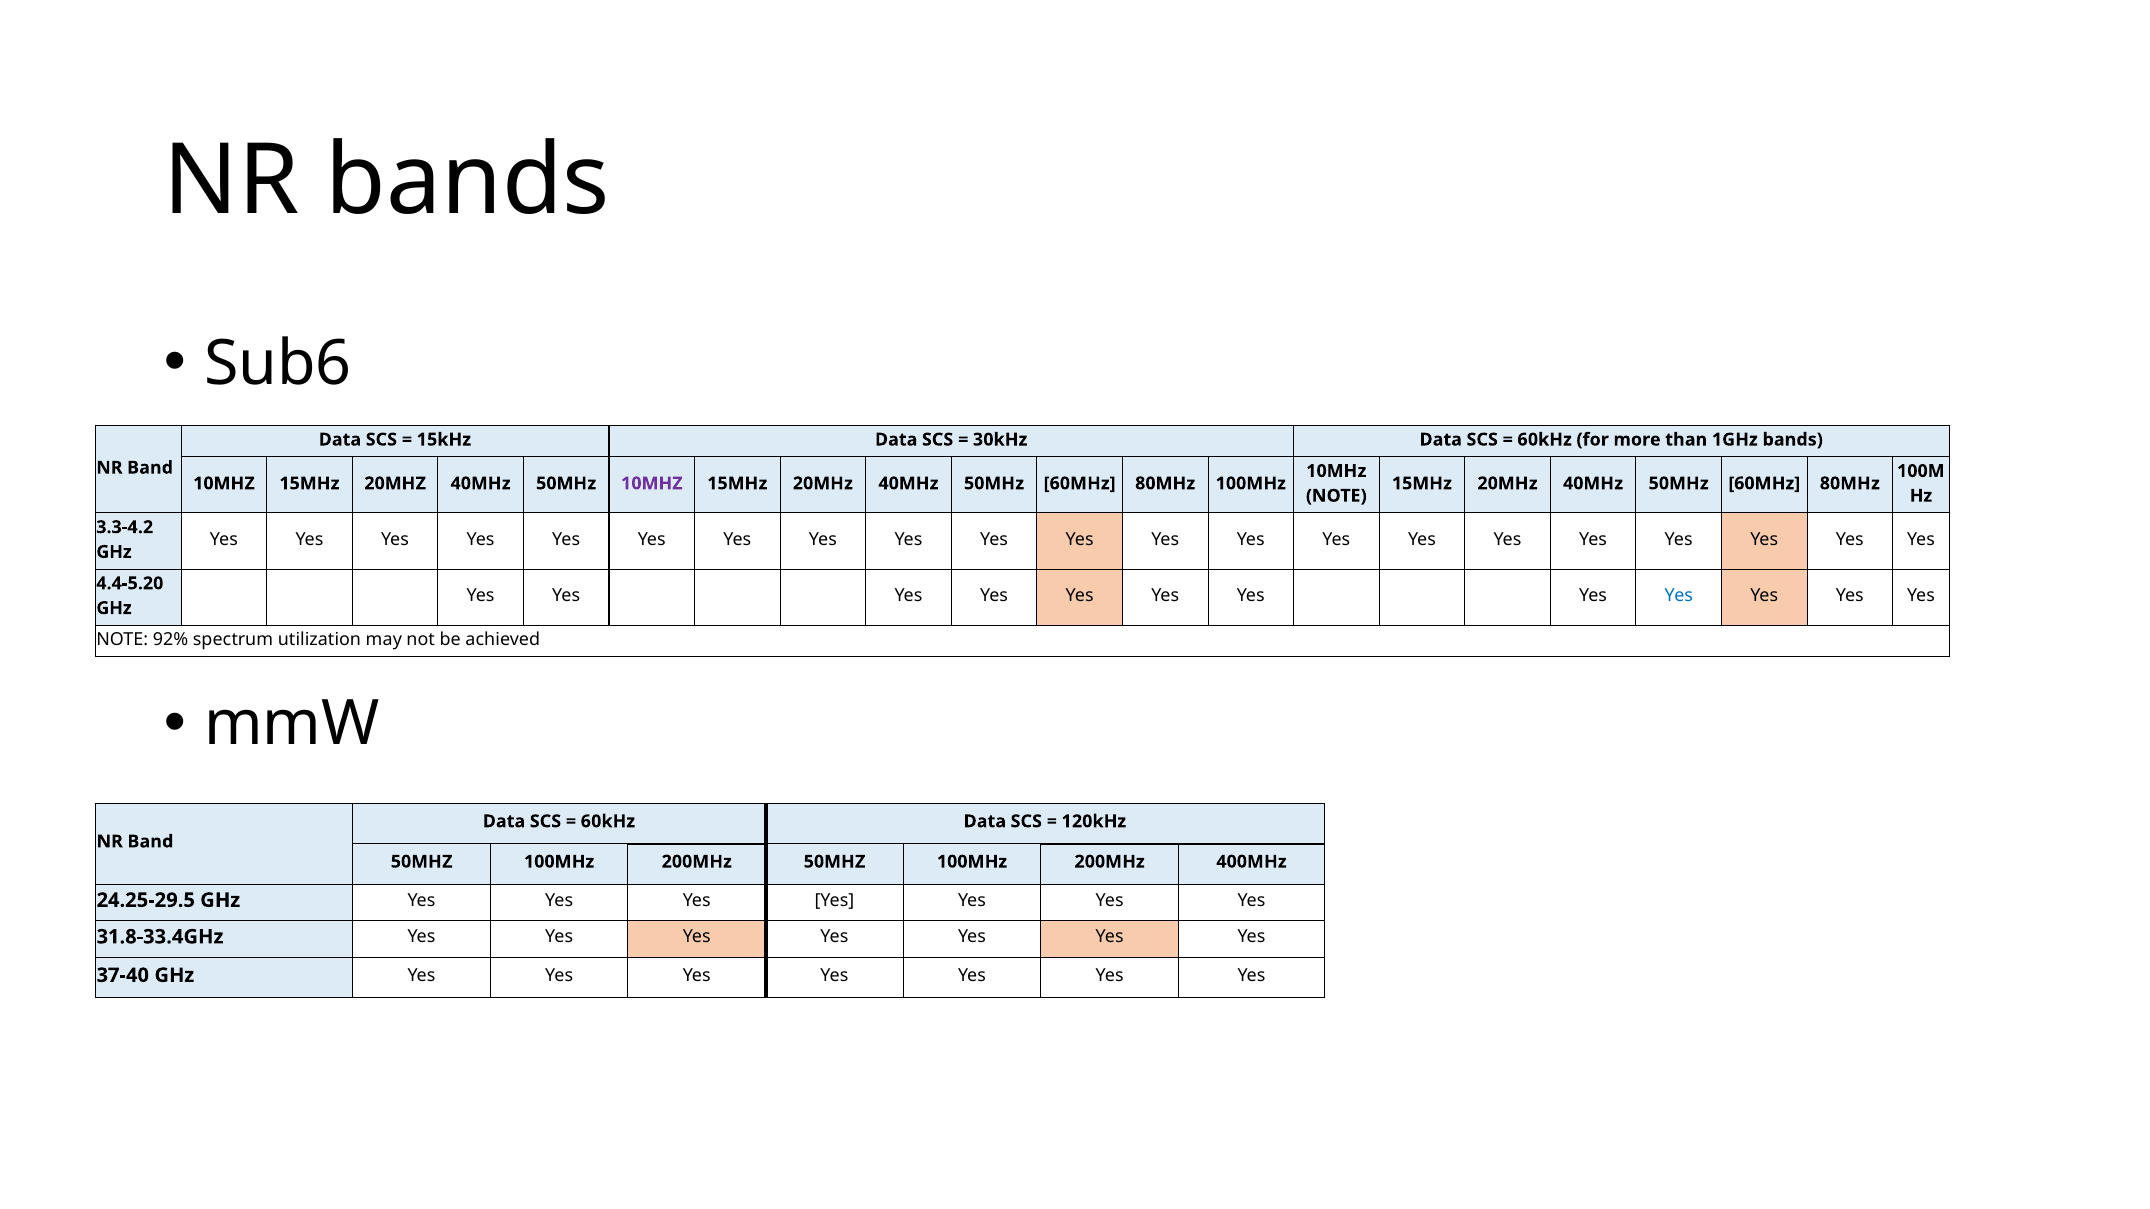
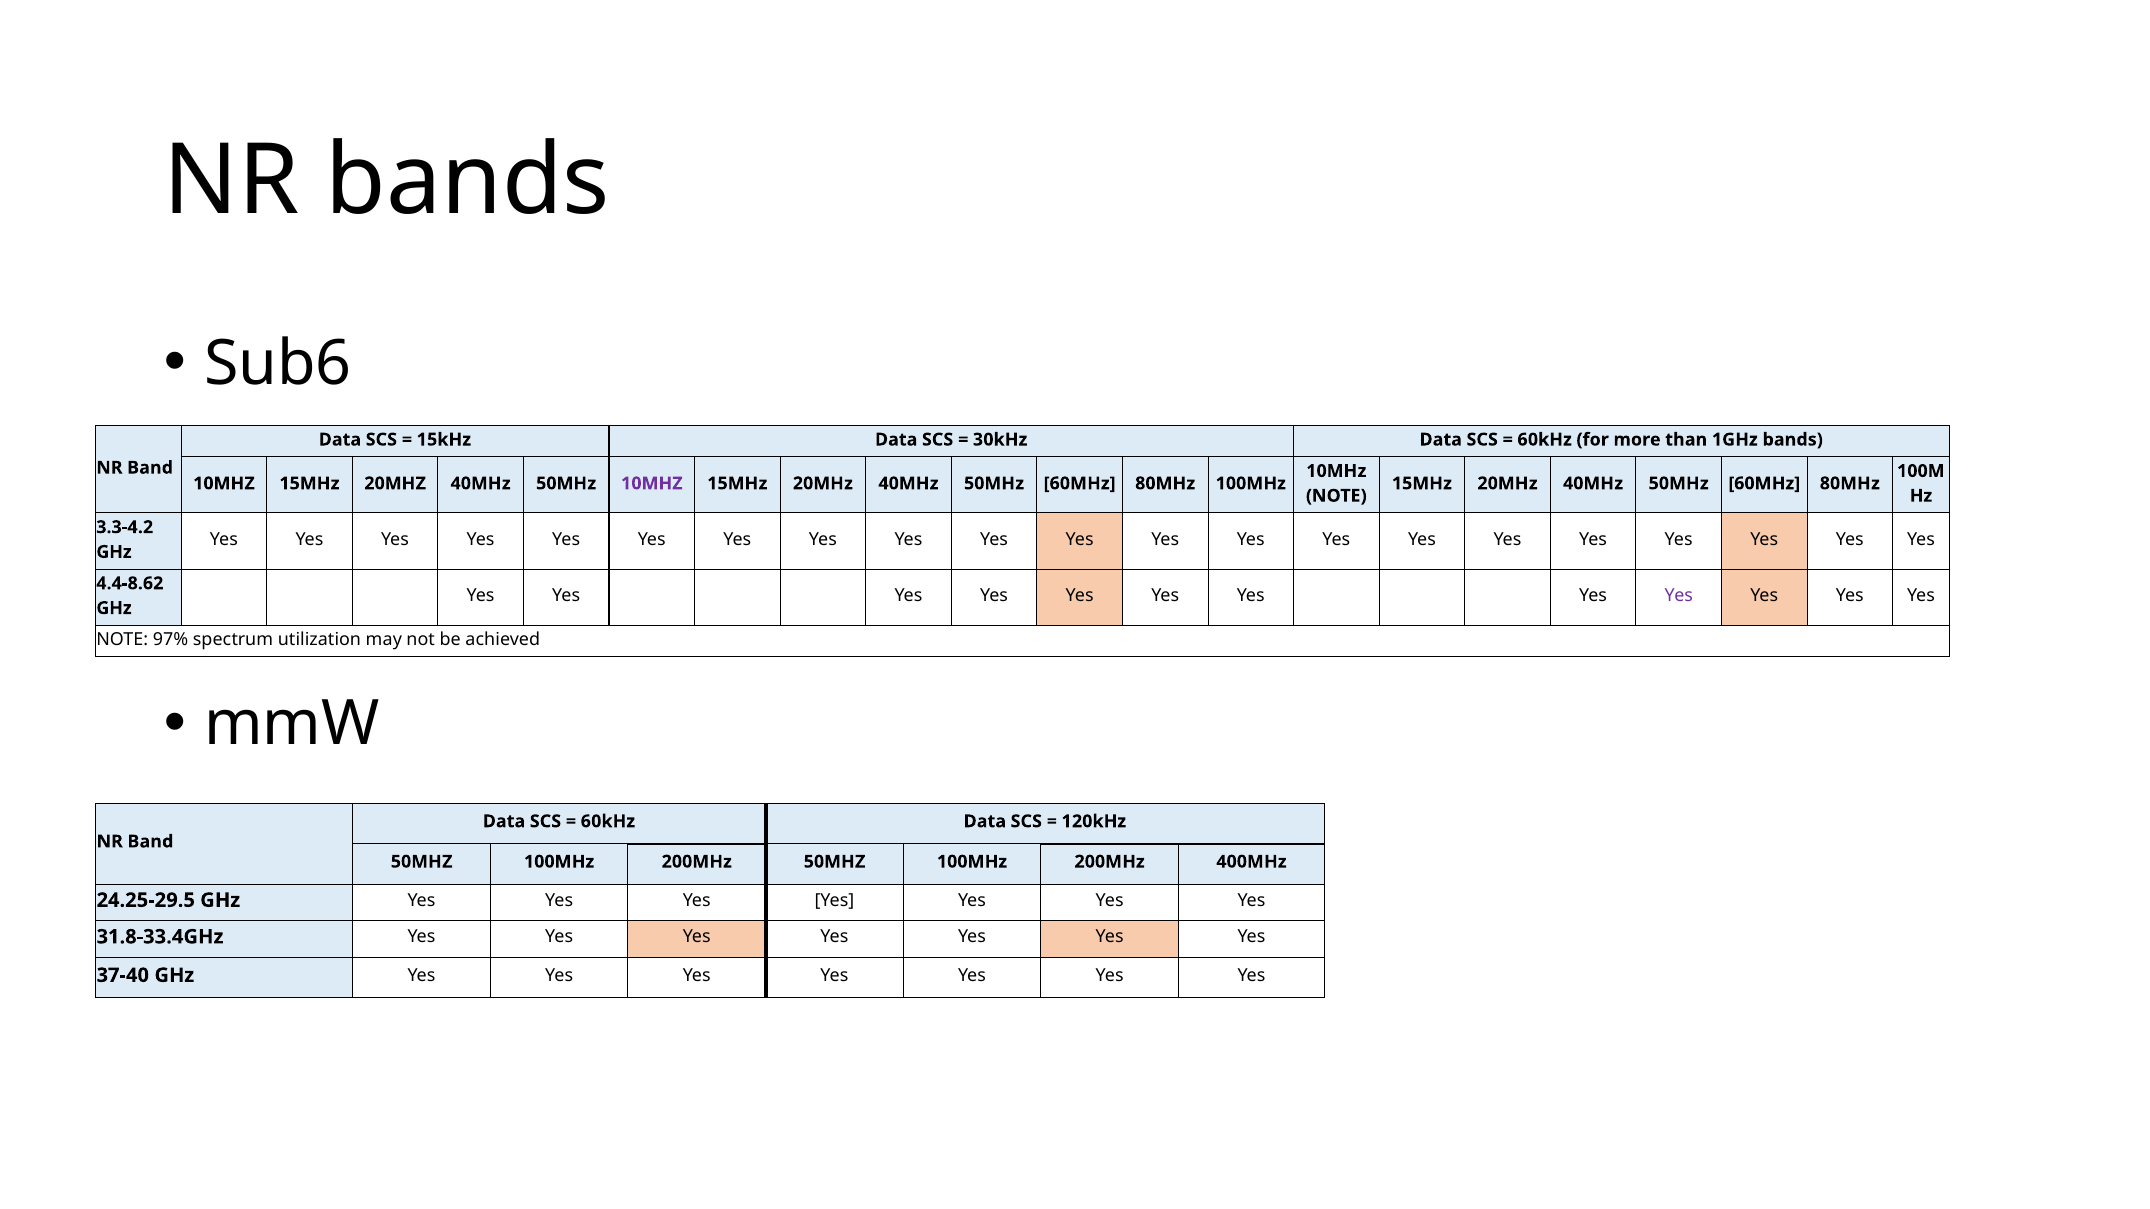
4.4-5.20: 4.4-5.20 -> 4.4-8.62
Yes at (1679, 596) colour: blue -> purple
92%: 92% -> 97%
